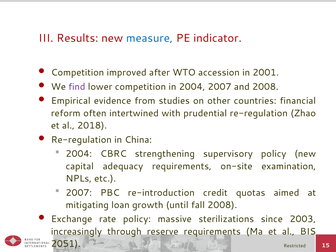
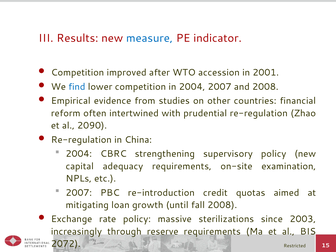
find colour: purple -> blue
2018: 2018 -> 2090
2051: 2051 -> 2072
